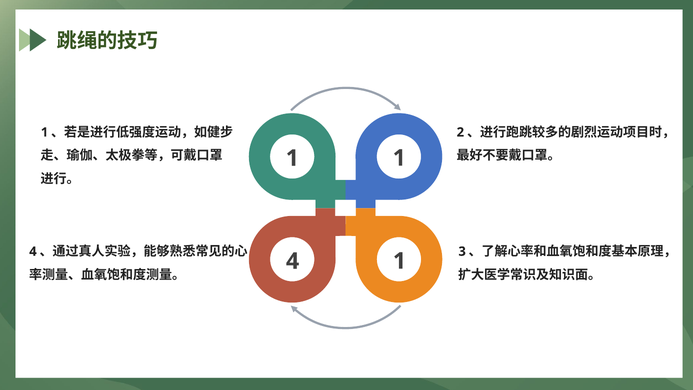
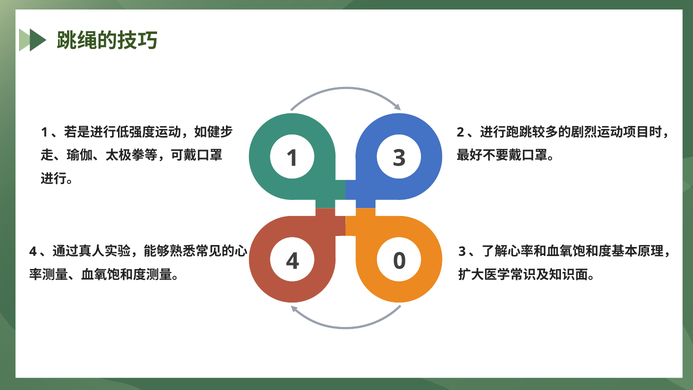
1 1: 1 -> 3
4 1: 1 -> 0
